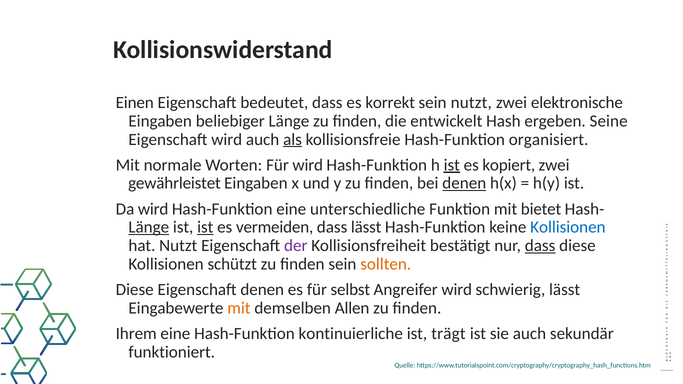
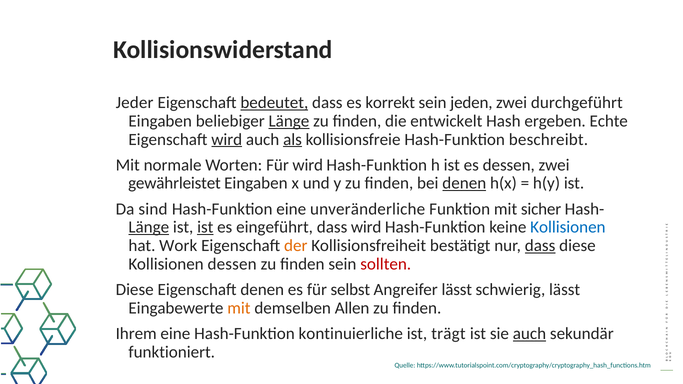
Einen: Einen -> Jeder
bedeutet underline: none -> present
sein nutzt: nutzt -> jeden
elektronische: elektronische -> durchgeführt
Länge at (289, 121) underline: none -> present
Seine: Seine -> Echte
wird at (227, 139) underline: none -> present
organisiert: organisiert -> beschreibt
ist at (452, 165) underline: present -> none
es kopiert: kopiert -> dessen
Da wird: wird -> sind
unterschiedliche: unterschiedliche -> unveränderliche
bietet: bietet -> sicher
vermeiden: vermeiden -> eingeführt
dass lässt: lässt -> wird
hat Nutzt: Nutzt -> Work
der colour: purple -> orange
Kollisionen schützt: schützt -> dessen
sollten colour: orange -> red
Angreifer wird: wird -> lässt
auch at (529, 334) underline: none -> present
